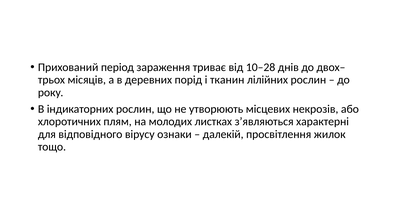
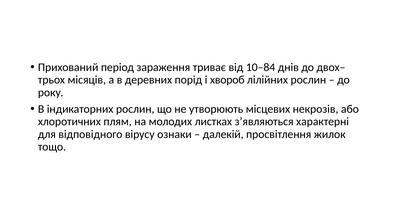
10–28: 10–28 -> 10–84
тканин: тканин -> хвороб
